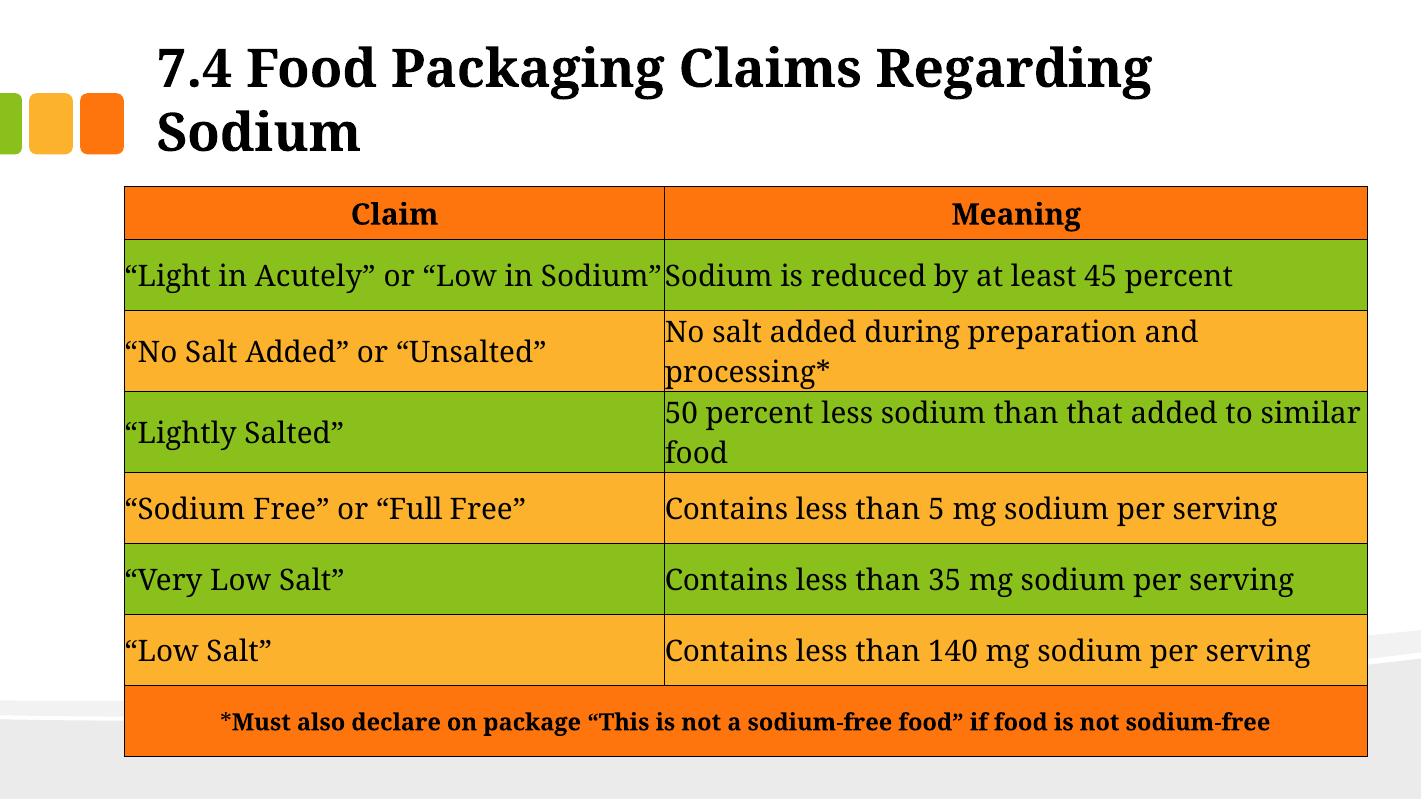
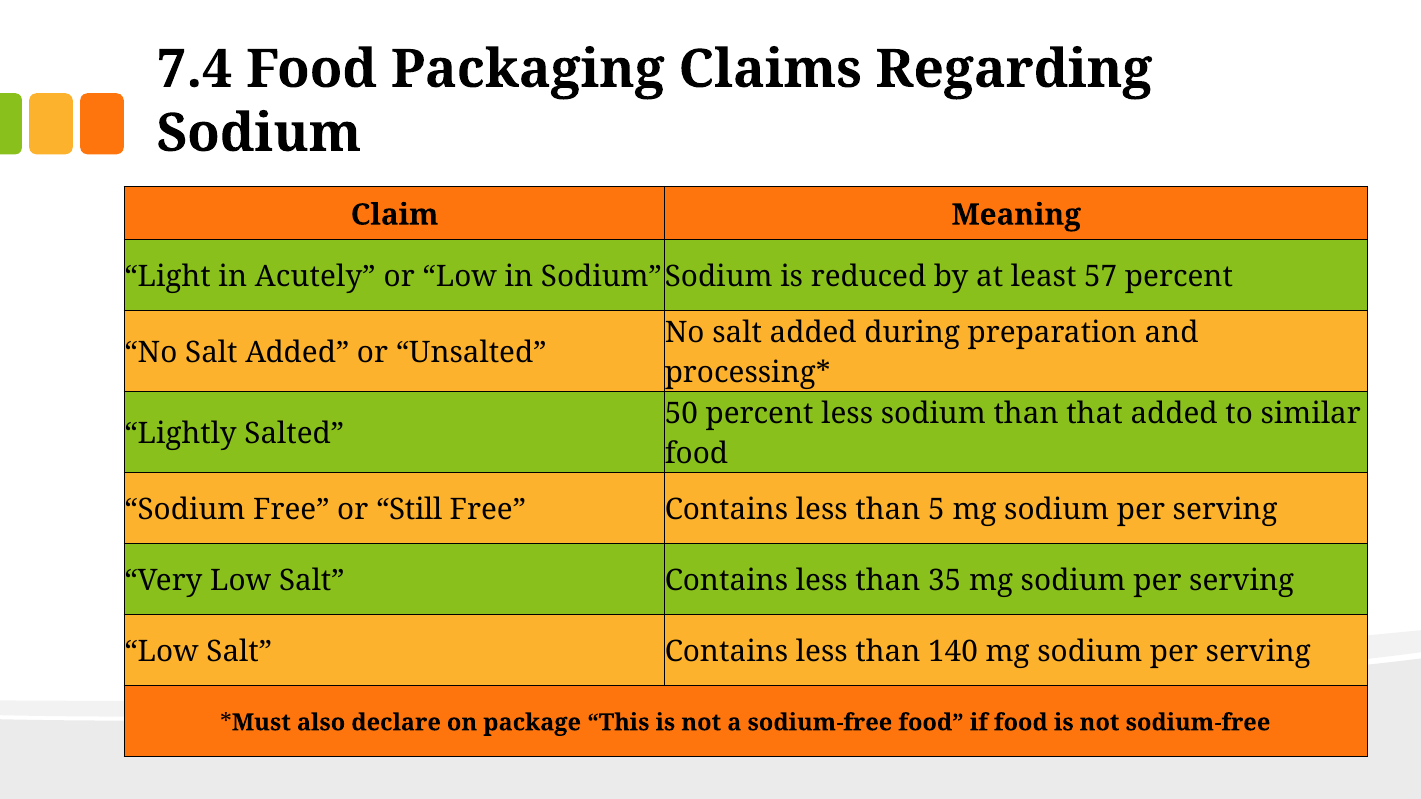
45: 45 -> 57
Full: Full -> Still
